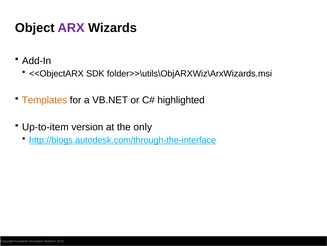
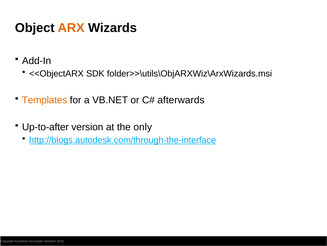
ARX colour: purple -> orange
highlighted: highlighted -> afterwards
Up-to-item: Up-to-item -> Up-to-after
